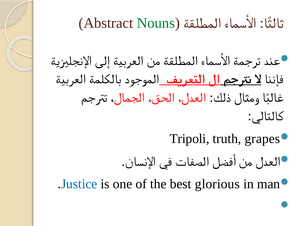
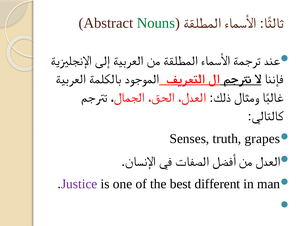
Tripoli: Tripoli -> Senses
Justice colour: blue -> purple
glorious: glorious -> different
